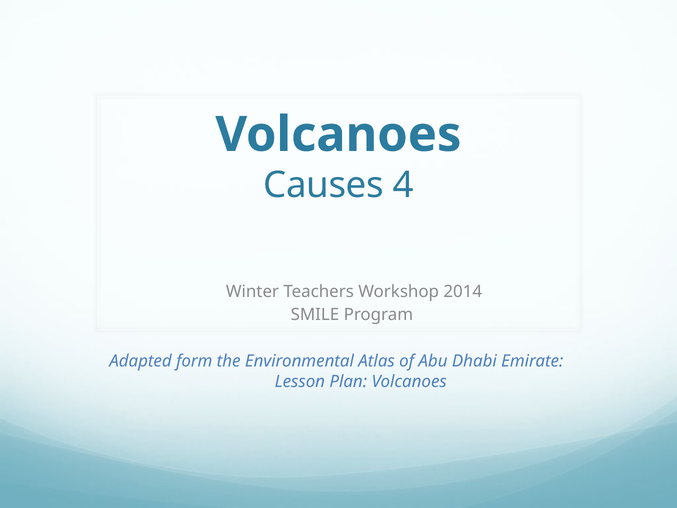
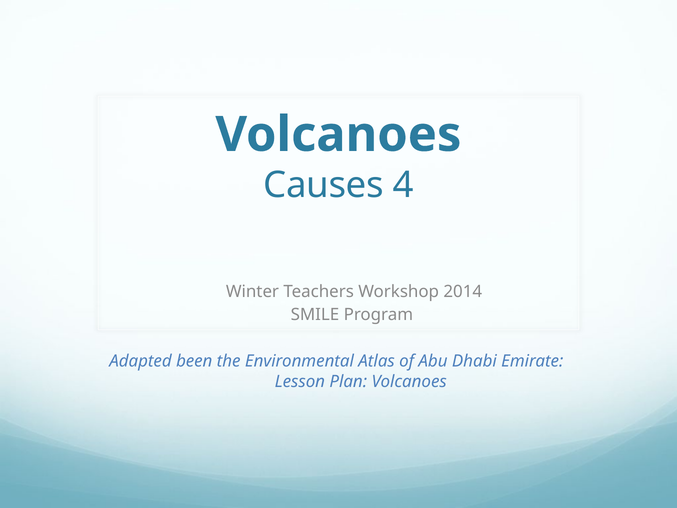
form: form -> been
